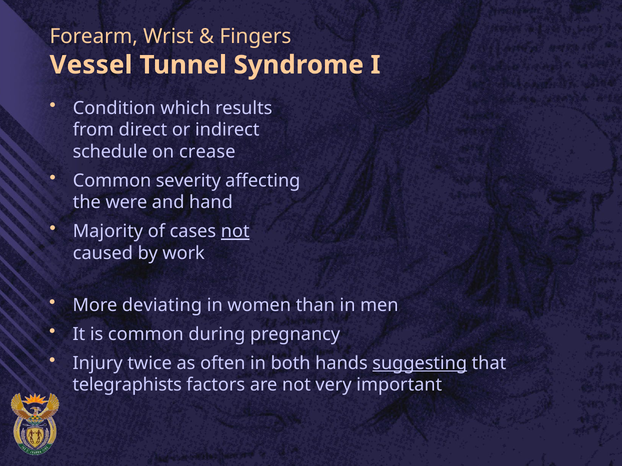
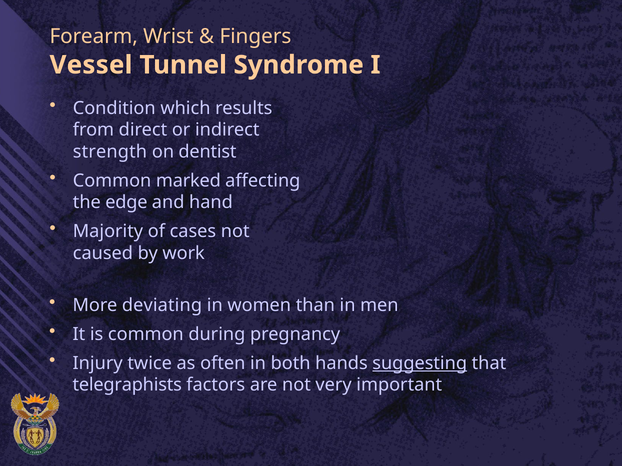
schedule: schedule -> strength
crease: crease -> dentist
severity: severity -> marked
were: were -> edge
not at (235, 232) underline: present -> none
